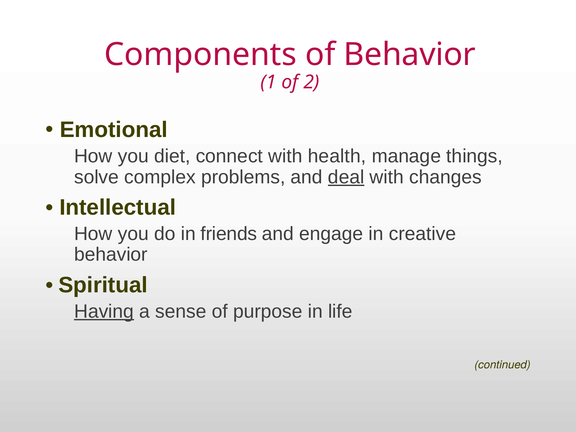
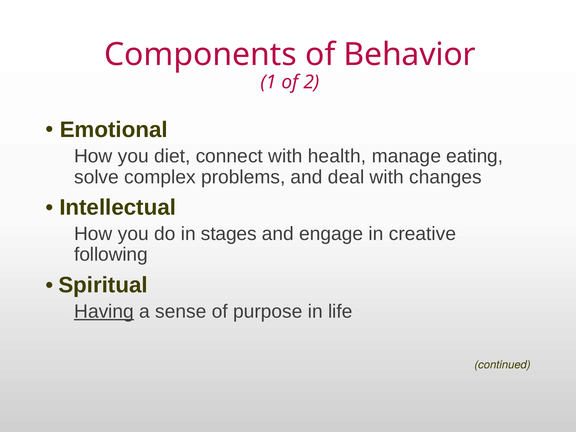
things: things -> eating
deal underline: present -> none
friends: friends -> stages
behavior at (111, 255): behavior -> following
